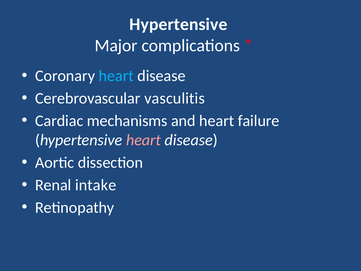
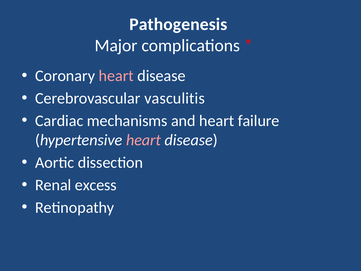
Hypertensive at (178, 24): Hypertensive -> Pathogenesis
heart at (116, 76) colour: light blue -> pink
intake: intake -> excess
